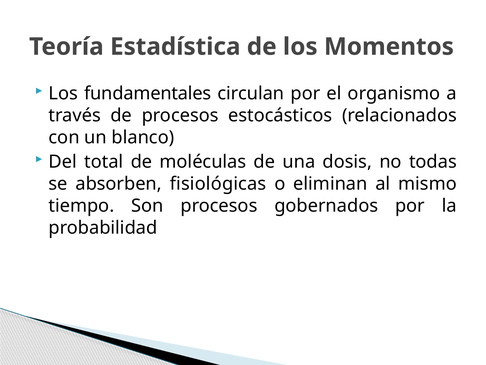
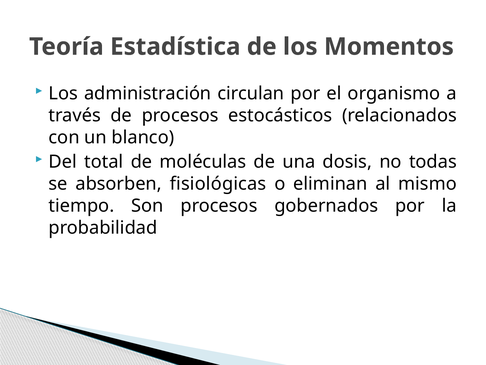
fundamentales: fundamentales -> administración
